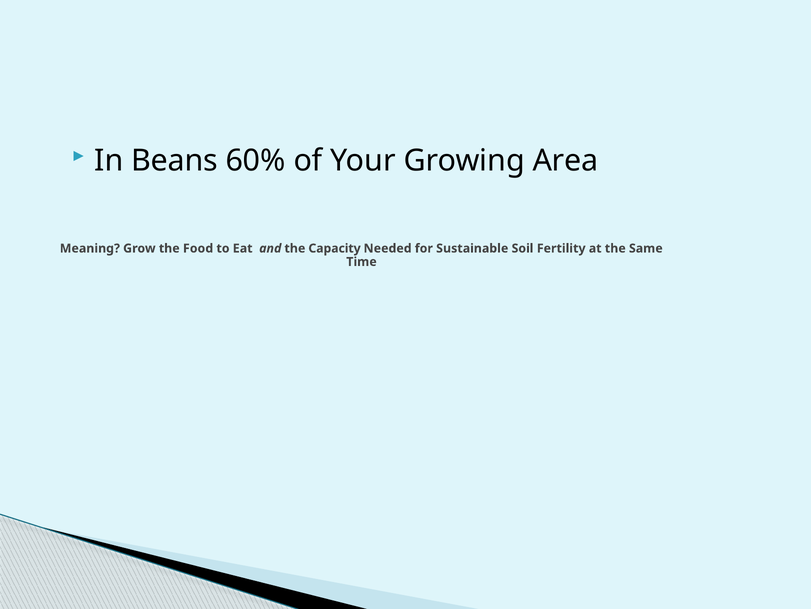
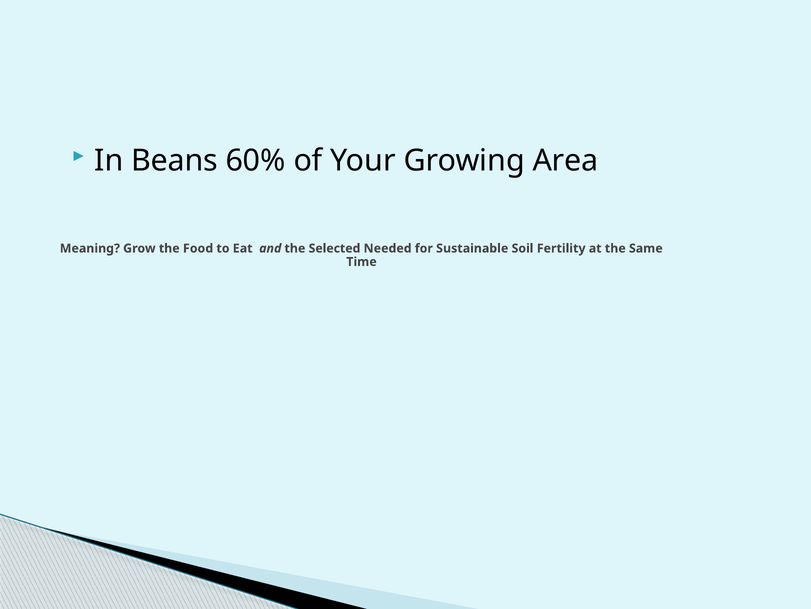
Capacity: Capacity -> Selected
